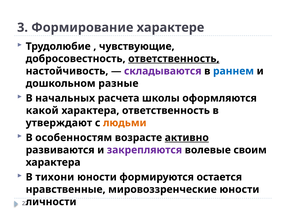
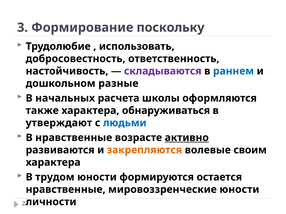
характере: характере -> поскольку
чувствующие: чувствующие -> использовать
ответственность at (174, 59) underline: present -> none
какой: какой -> также
характера ответственность: ответственность -> обнаруживаться
людьми colour: orange -> blue
В особенностям: особенностям -> нравственные
закрепляются colour: purple -> orange
тихони: тихони -> трудом
